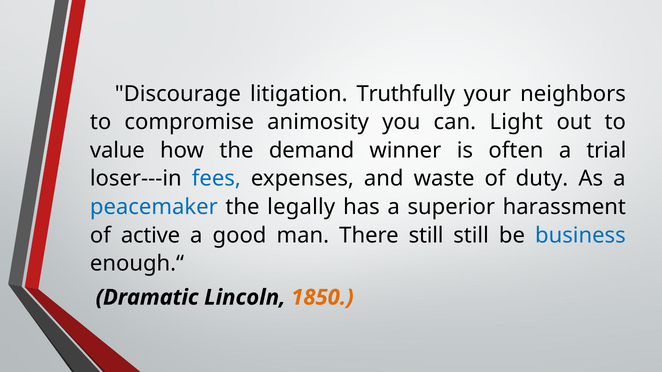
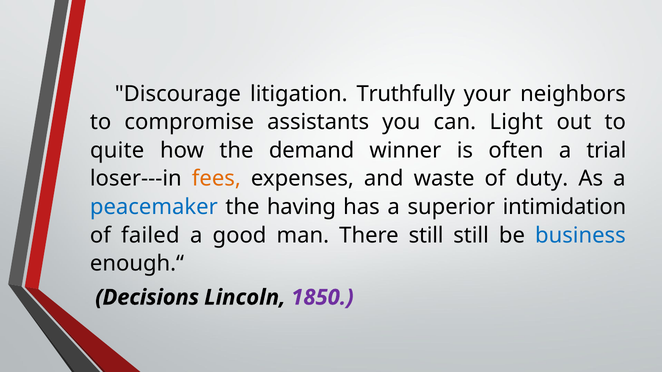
animosity: animosity -> assistants
value: value -> quite
fees colour: blue -> orange
legally: legally -> having
harassment: harassment -> intimidation
active: active -> failed
Dramatic: Dramatic -> Decisions
1850 colour: orange -> purple
